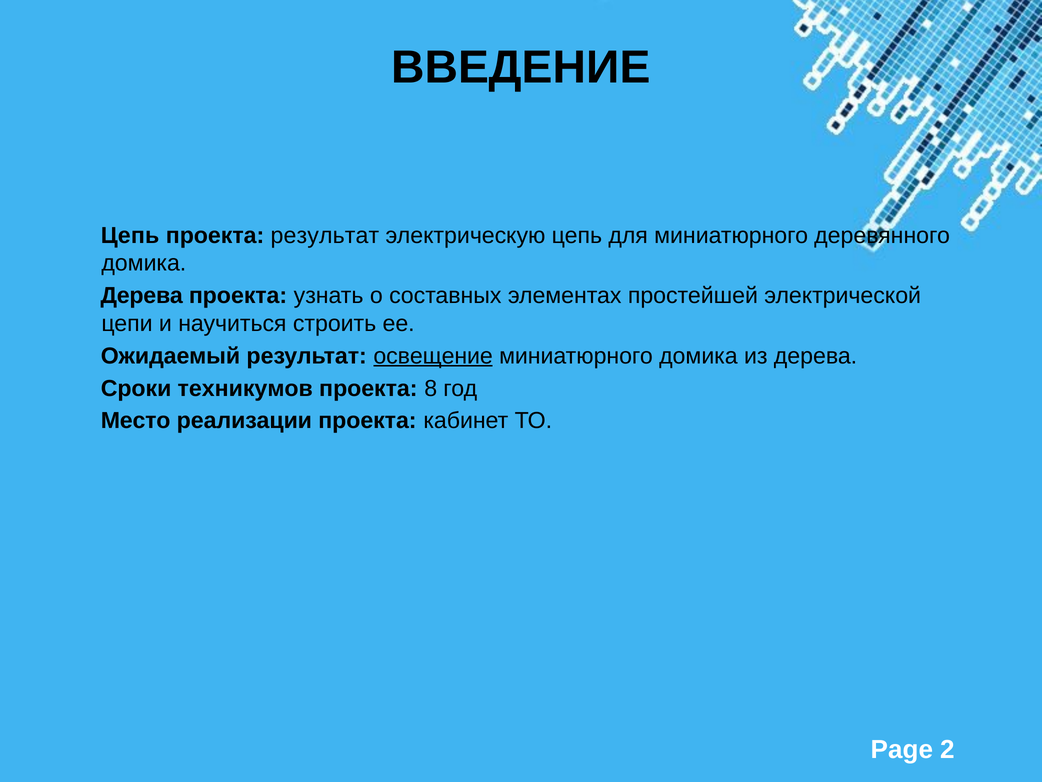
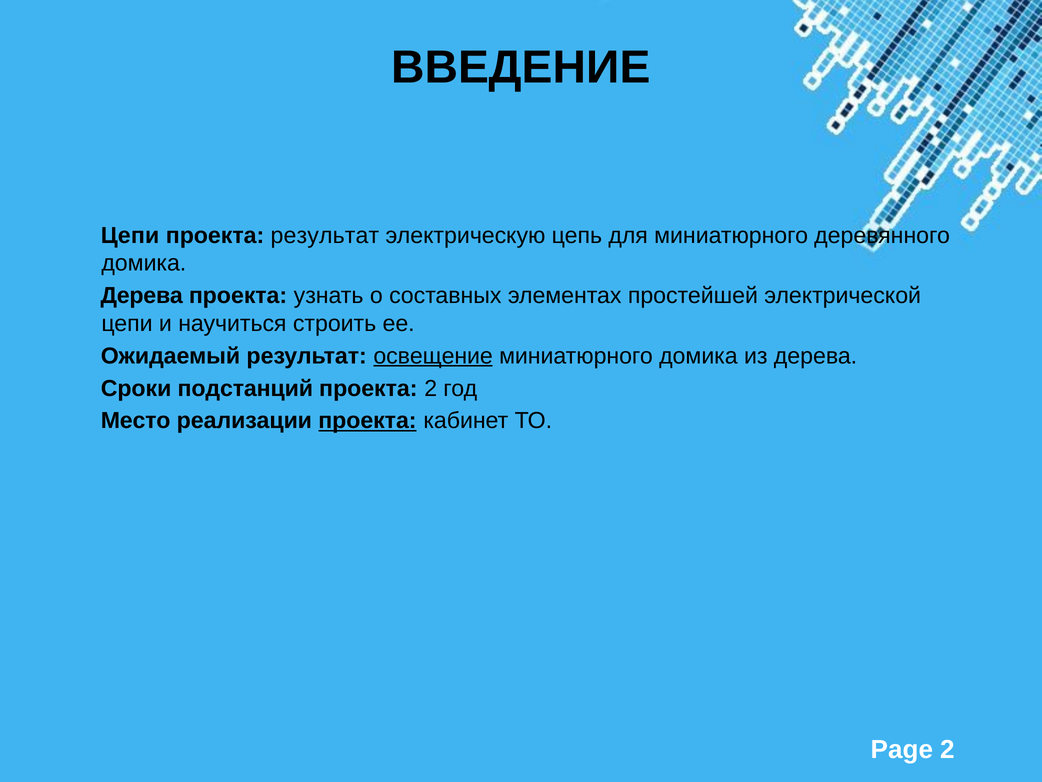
Цепь at (130, 235): Цепь -> Цепи
техникумов: техникумов -> подстанций
проекта 8: 8 -> 2
проекта at (367, 421) underline: none -> present
